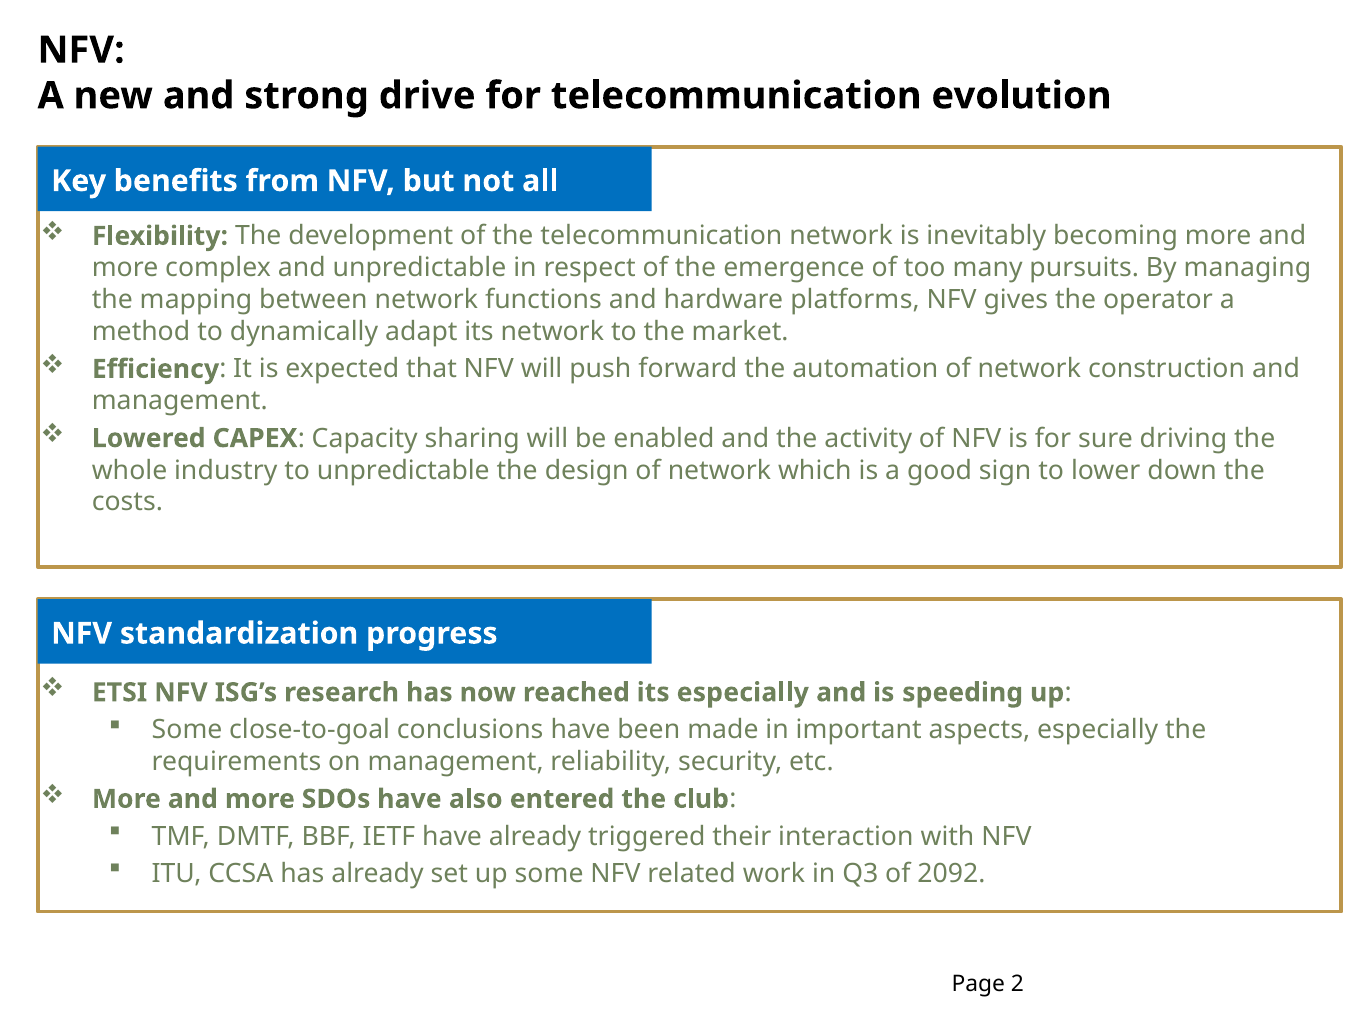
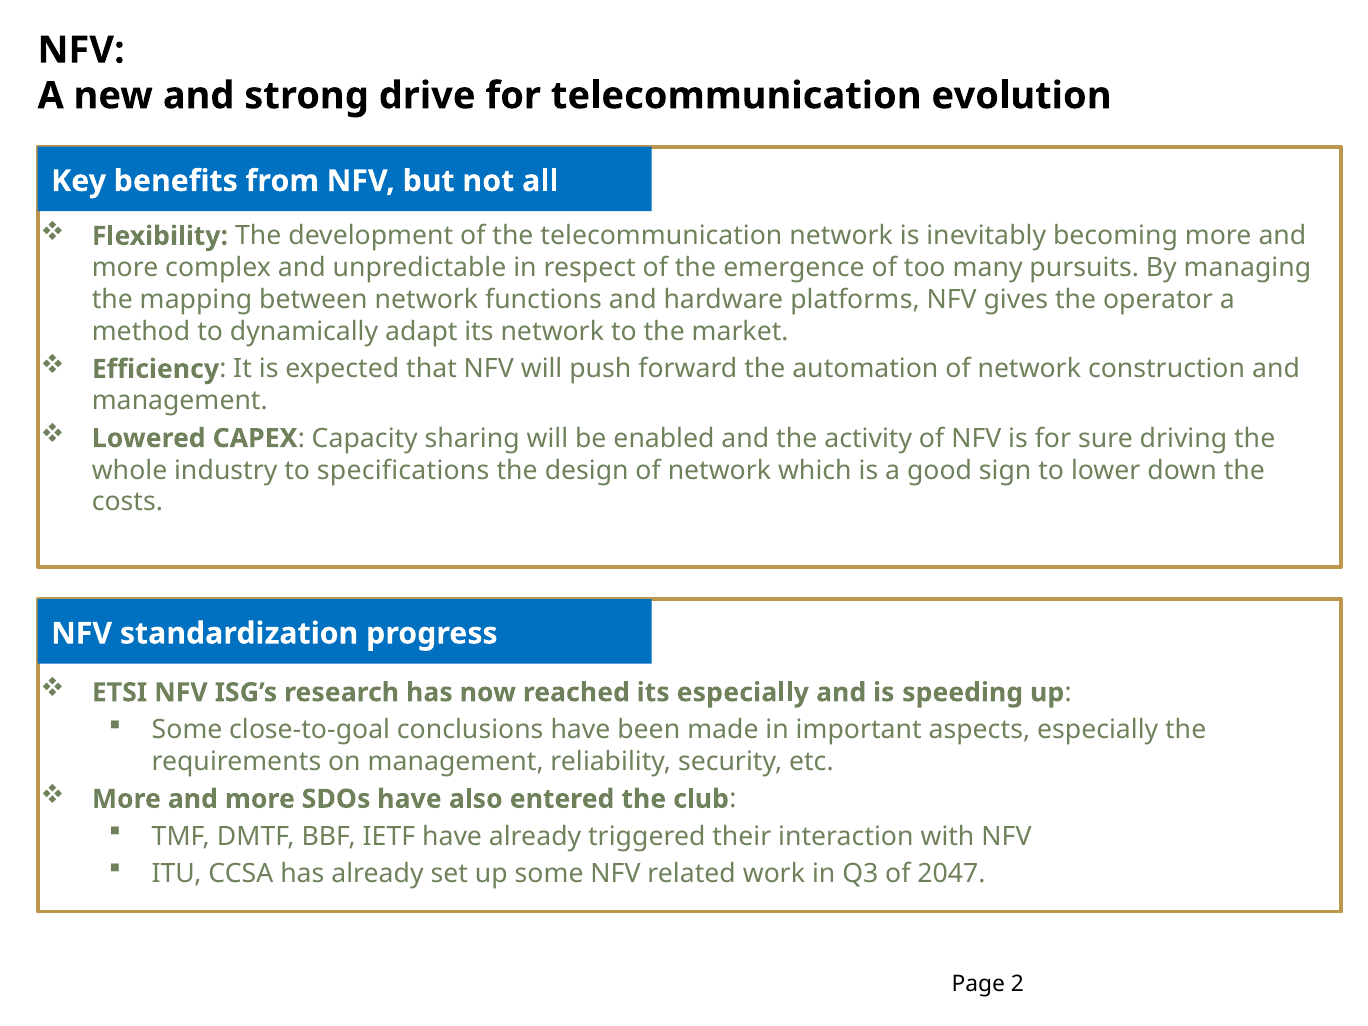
to unpredictable: unpredictable -> specifications
2092: 2092 -> 2047
